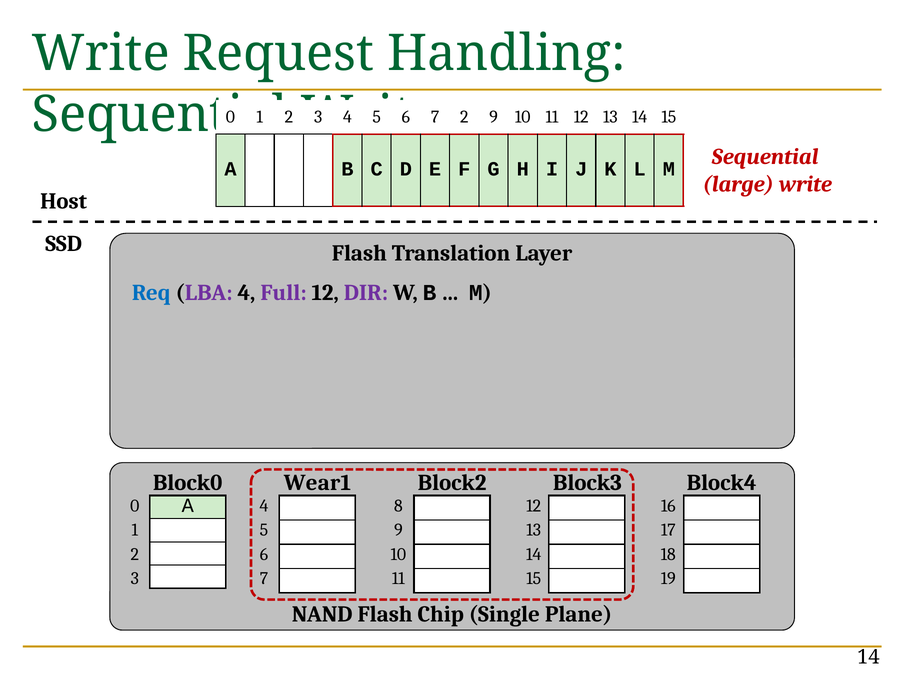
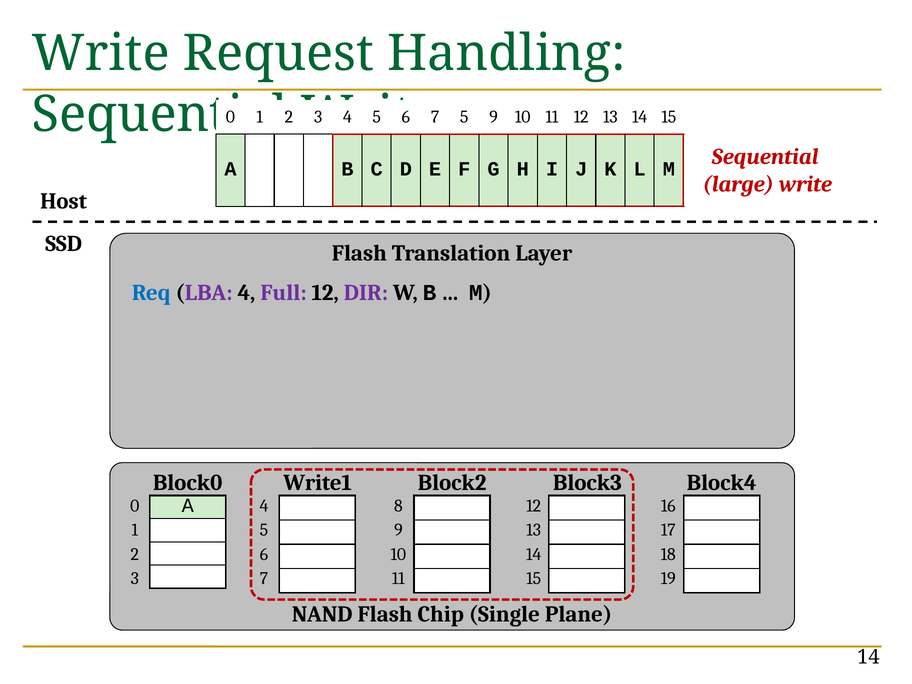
2 at (464, 117): 2 -> 5
Wear1: Wear1 -> Write1
